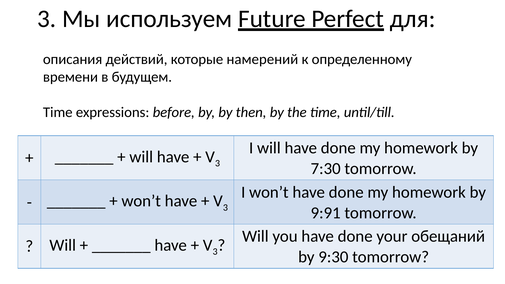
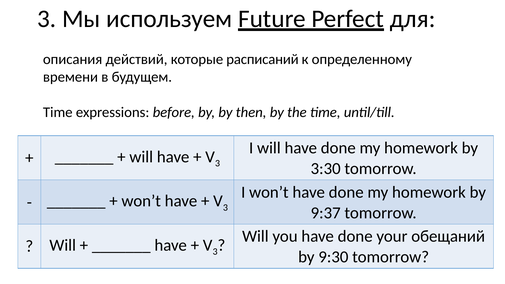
намерений: намерений -> расписаний
7:30: 7:30 -> 3:30
9:91: 9:91 -> 9:37
